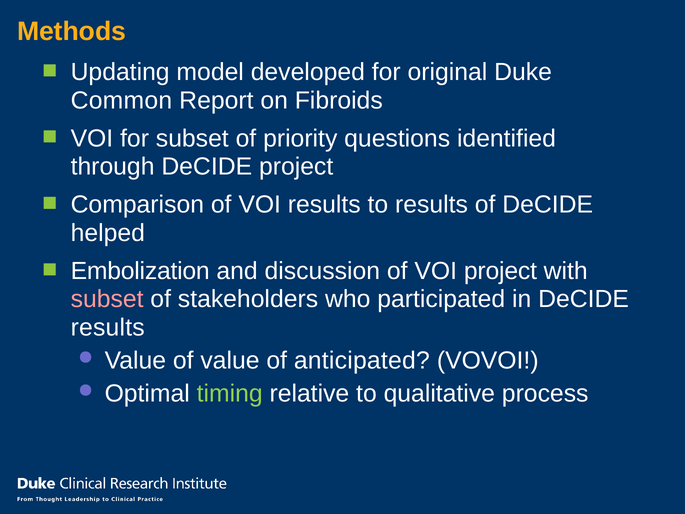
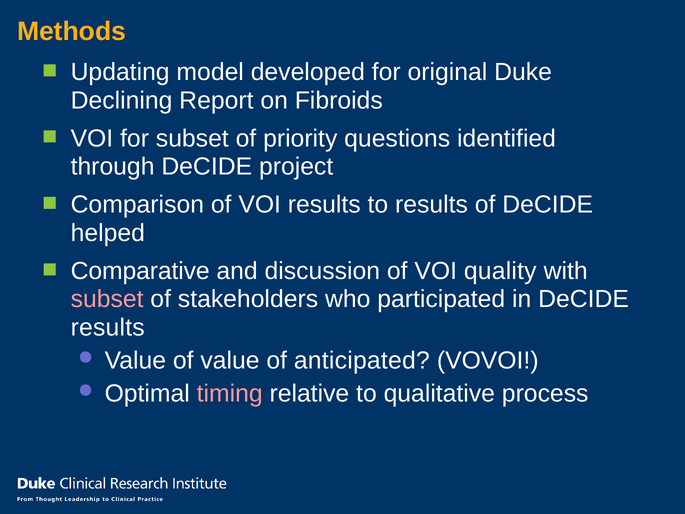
Common: Common -> Declining
Embolization: Embolization -> Comparative
VOI project: project -> quality
timing colour: light green -> pink
